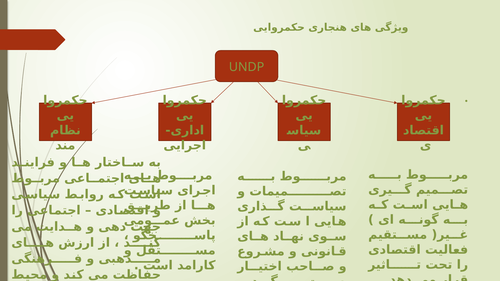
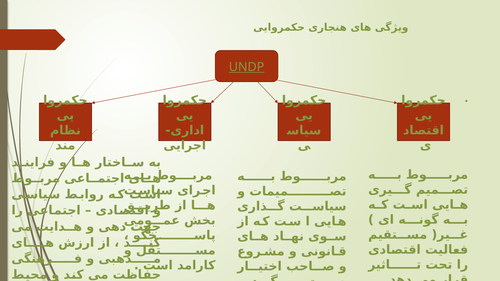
UNDP underline: none -> present
